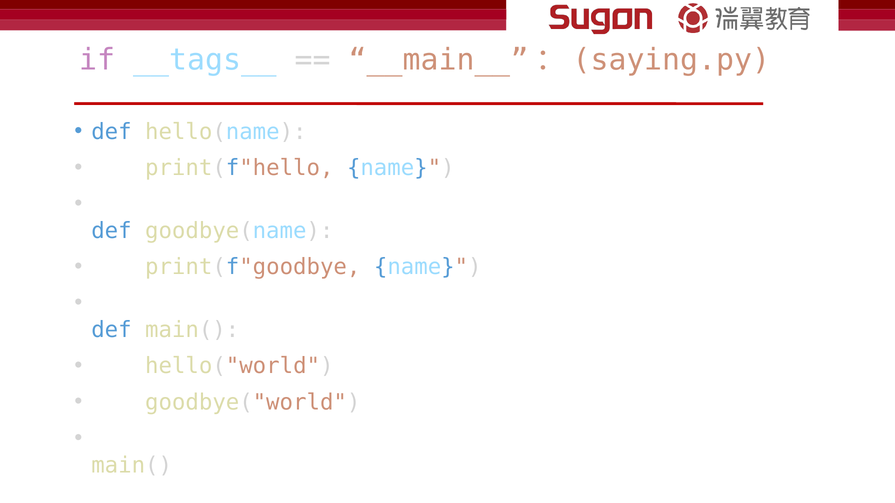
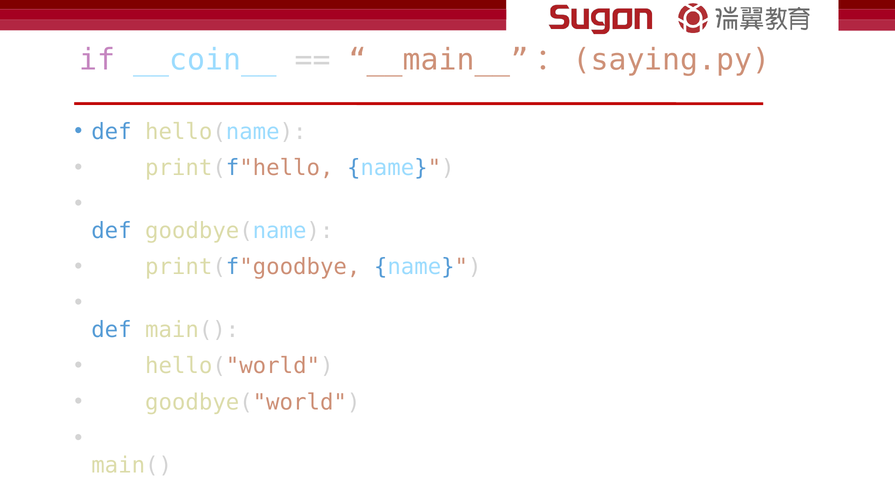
__tags__: __tags__ -> __coin__
